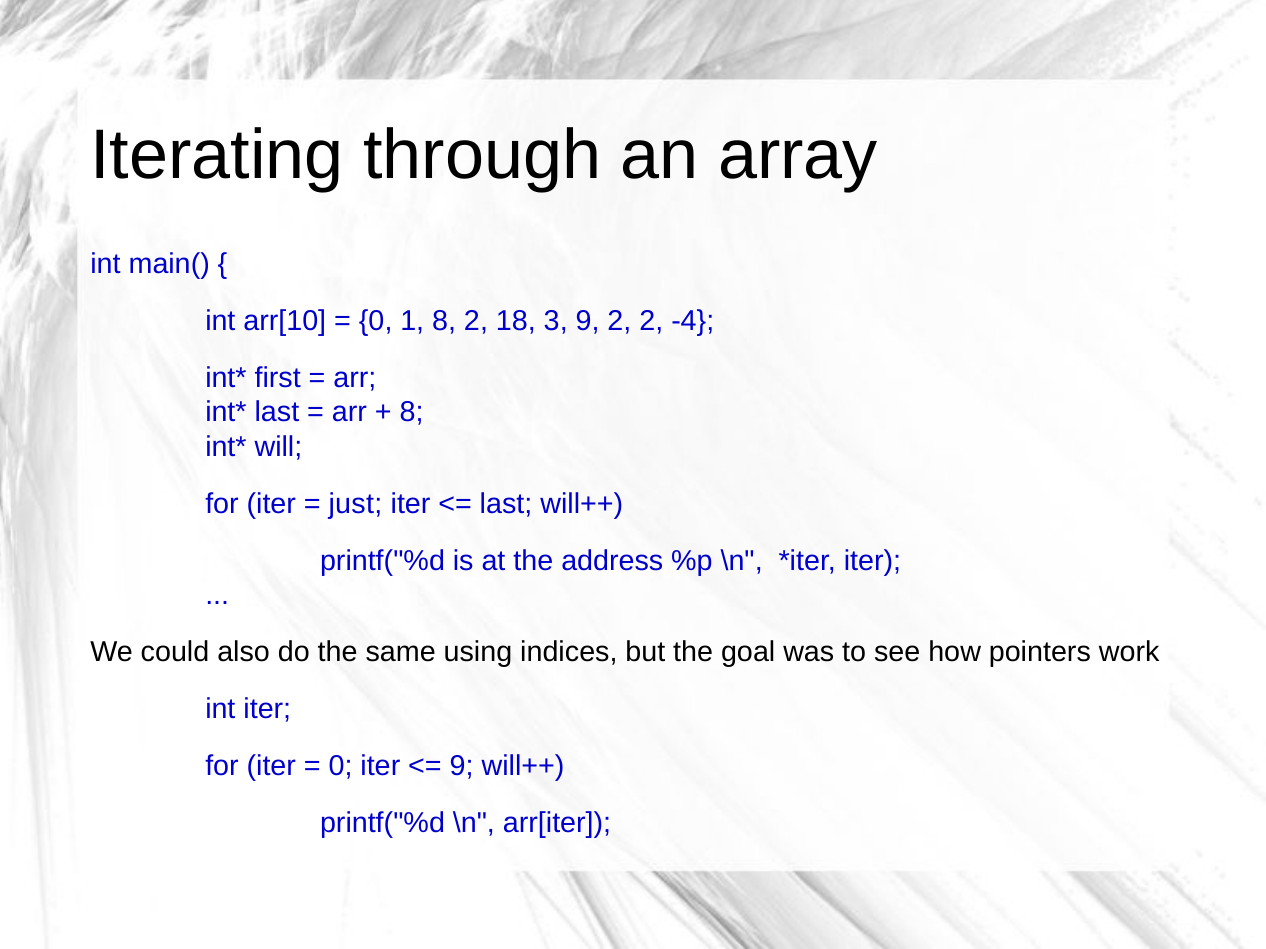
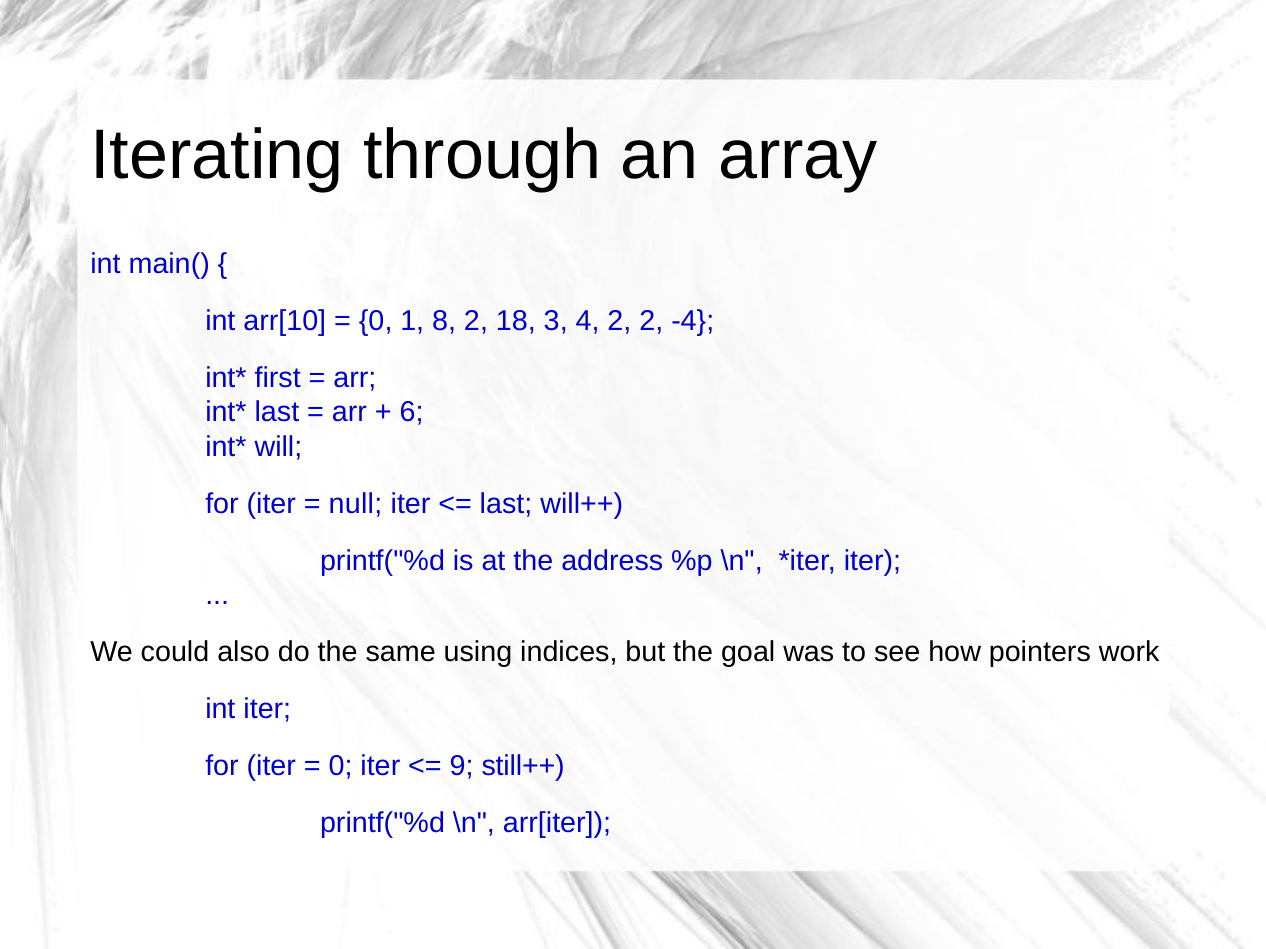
3 9: 9 -> 4
8 at (412, 412): 8 -> 6
just: just -> null
9 will++: will++ -> still++
